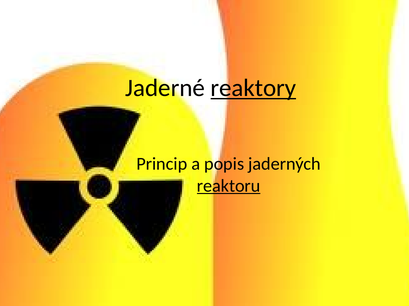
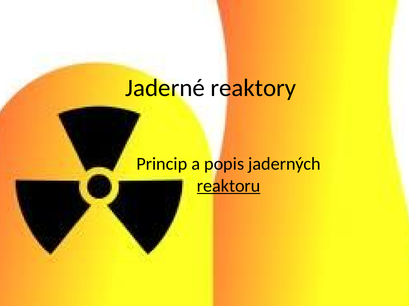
reaktory underline: present -> none
